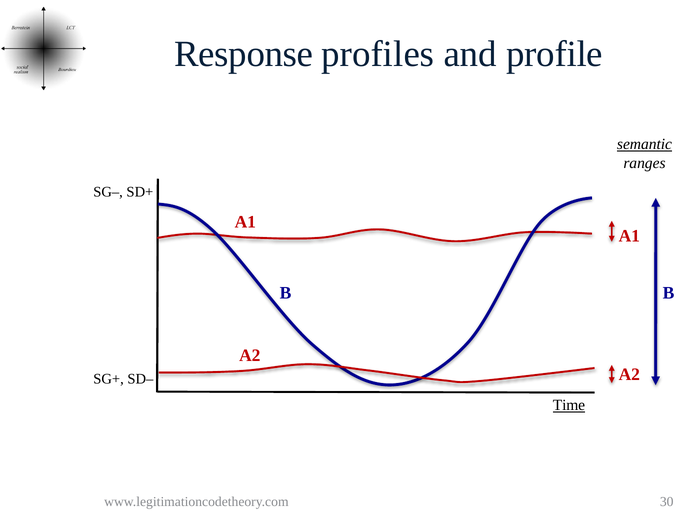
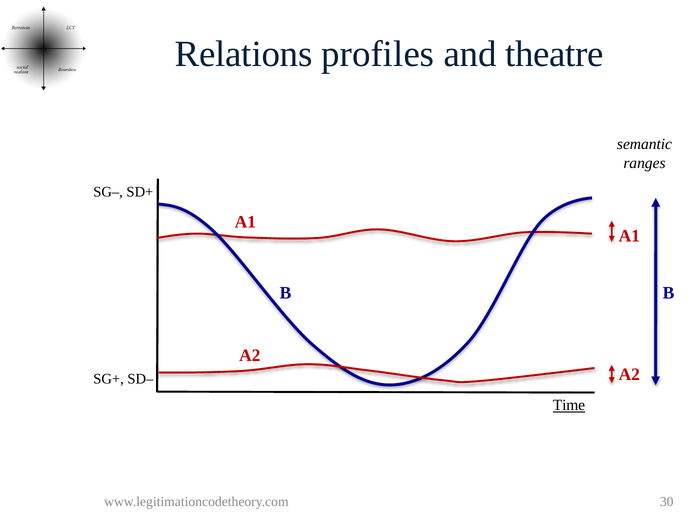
Response: Response -> Relations
profile: profile -> theatre
semantic underline: present -> none
